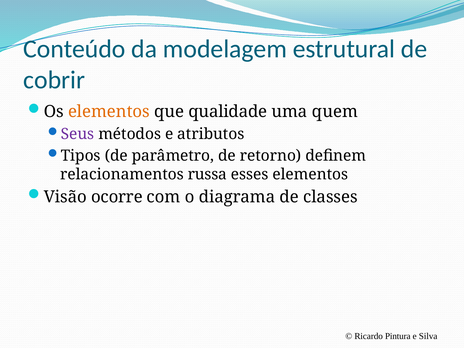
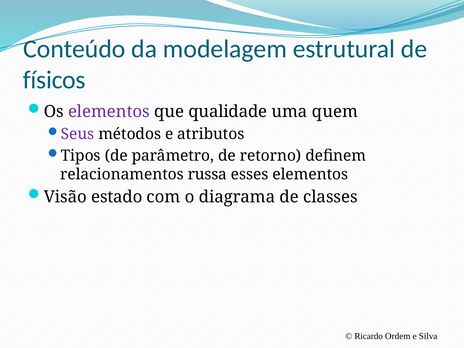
cobrir: cobrir -> físicos
elementos at (109, 112) colour: orange -> purple
ocorre: ocorre -> estado
Pintura: Pintura -> Ordem
